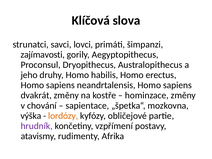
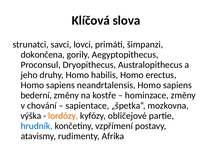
zajímavosti: zajímavosti -> dokončena
dvakrát: dvakrát -> bederní
hrudník colour: purple -> blue
